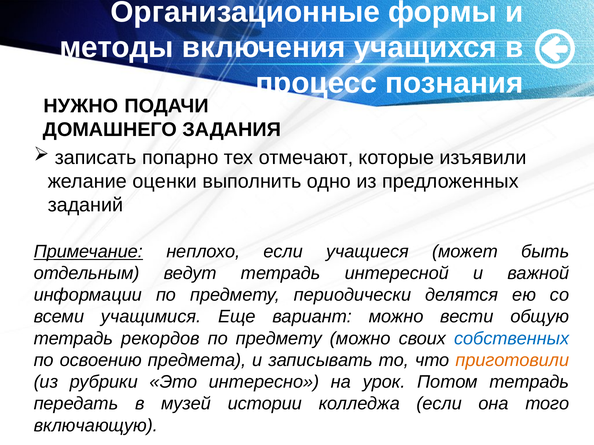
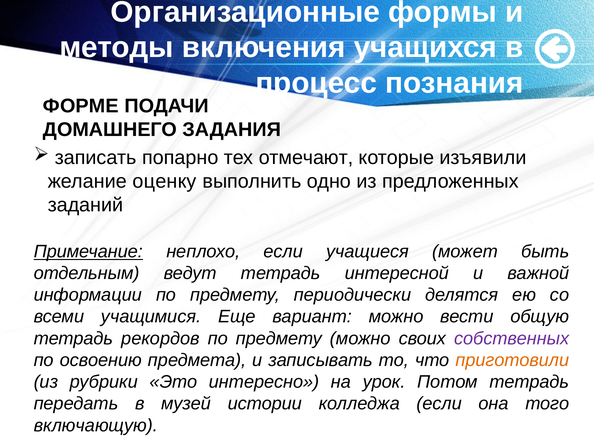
НУЖНО: НУЖНО -> ФОРМЕ
оценки: оценки -> оценку
собственных colour: blue -> purple
